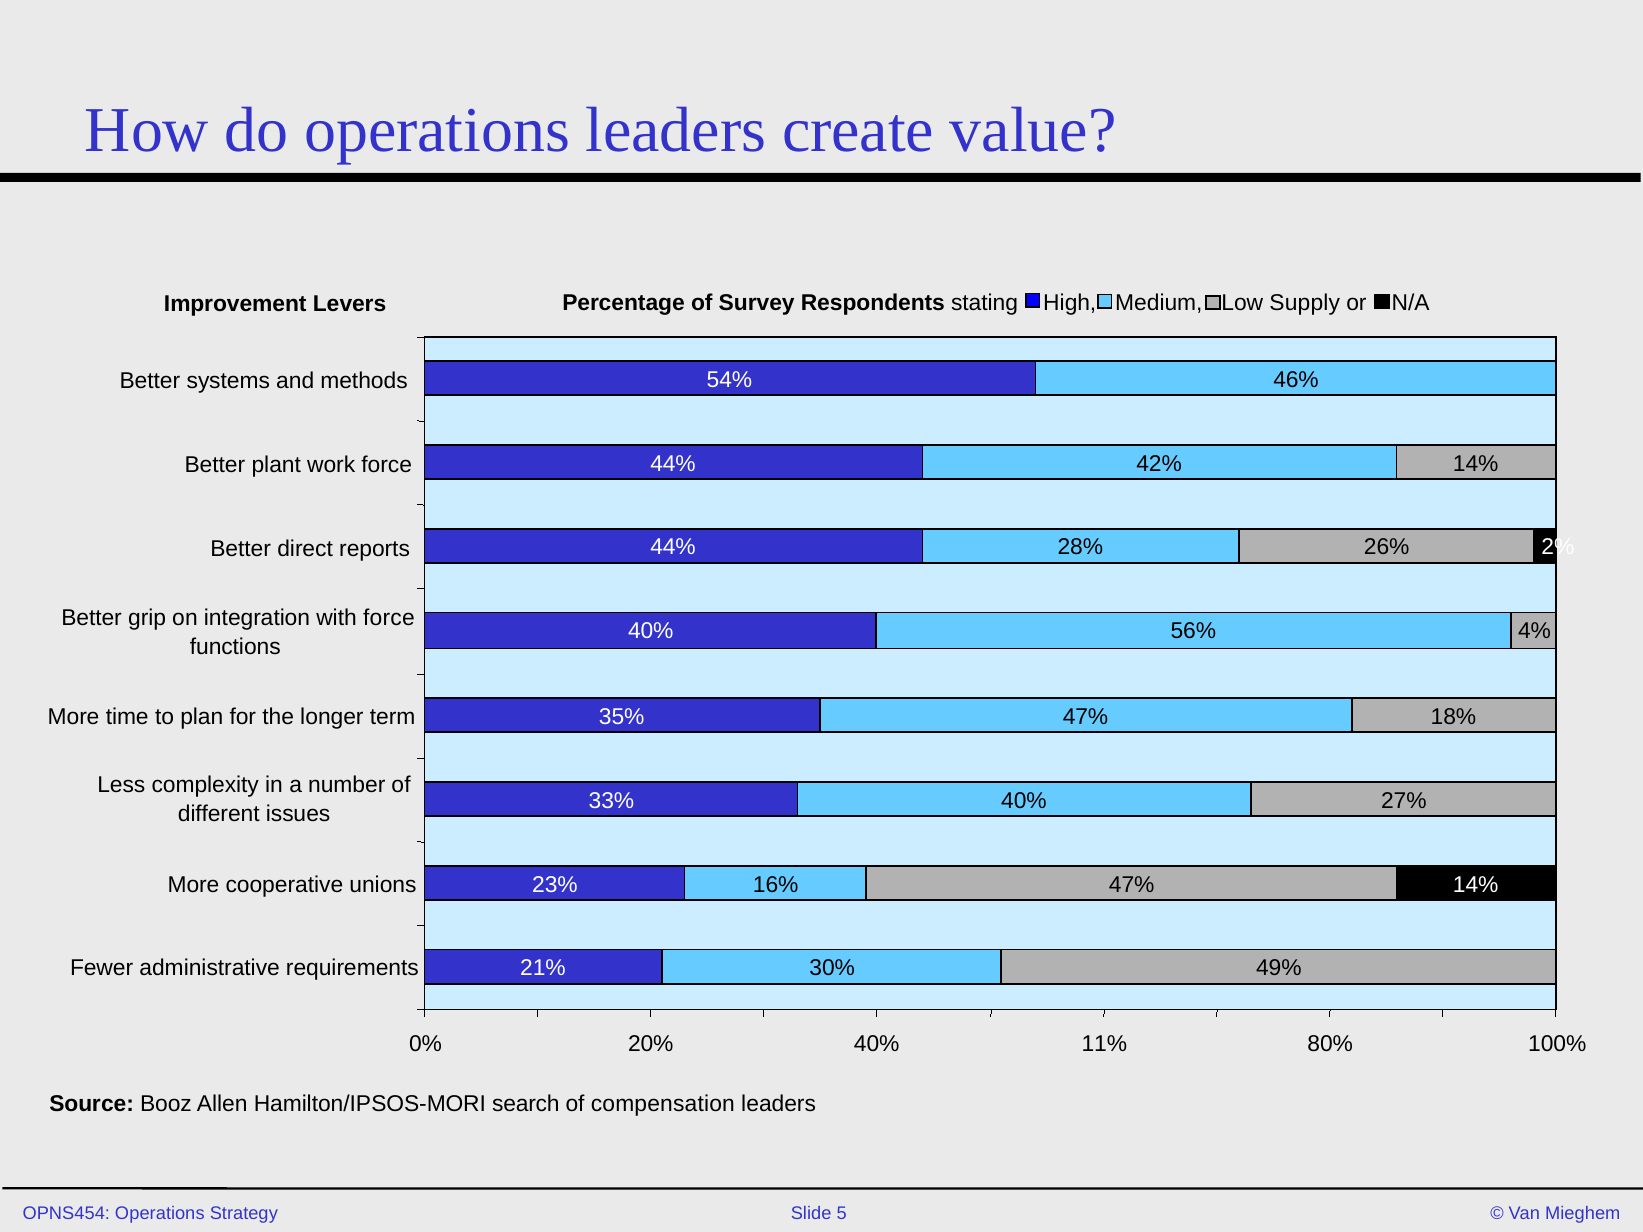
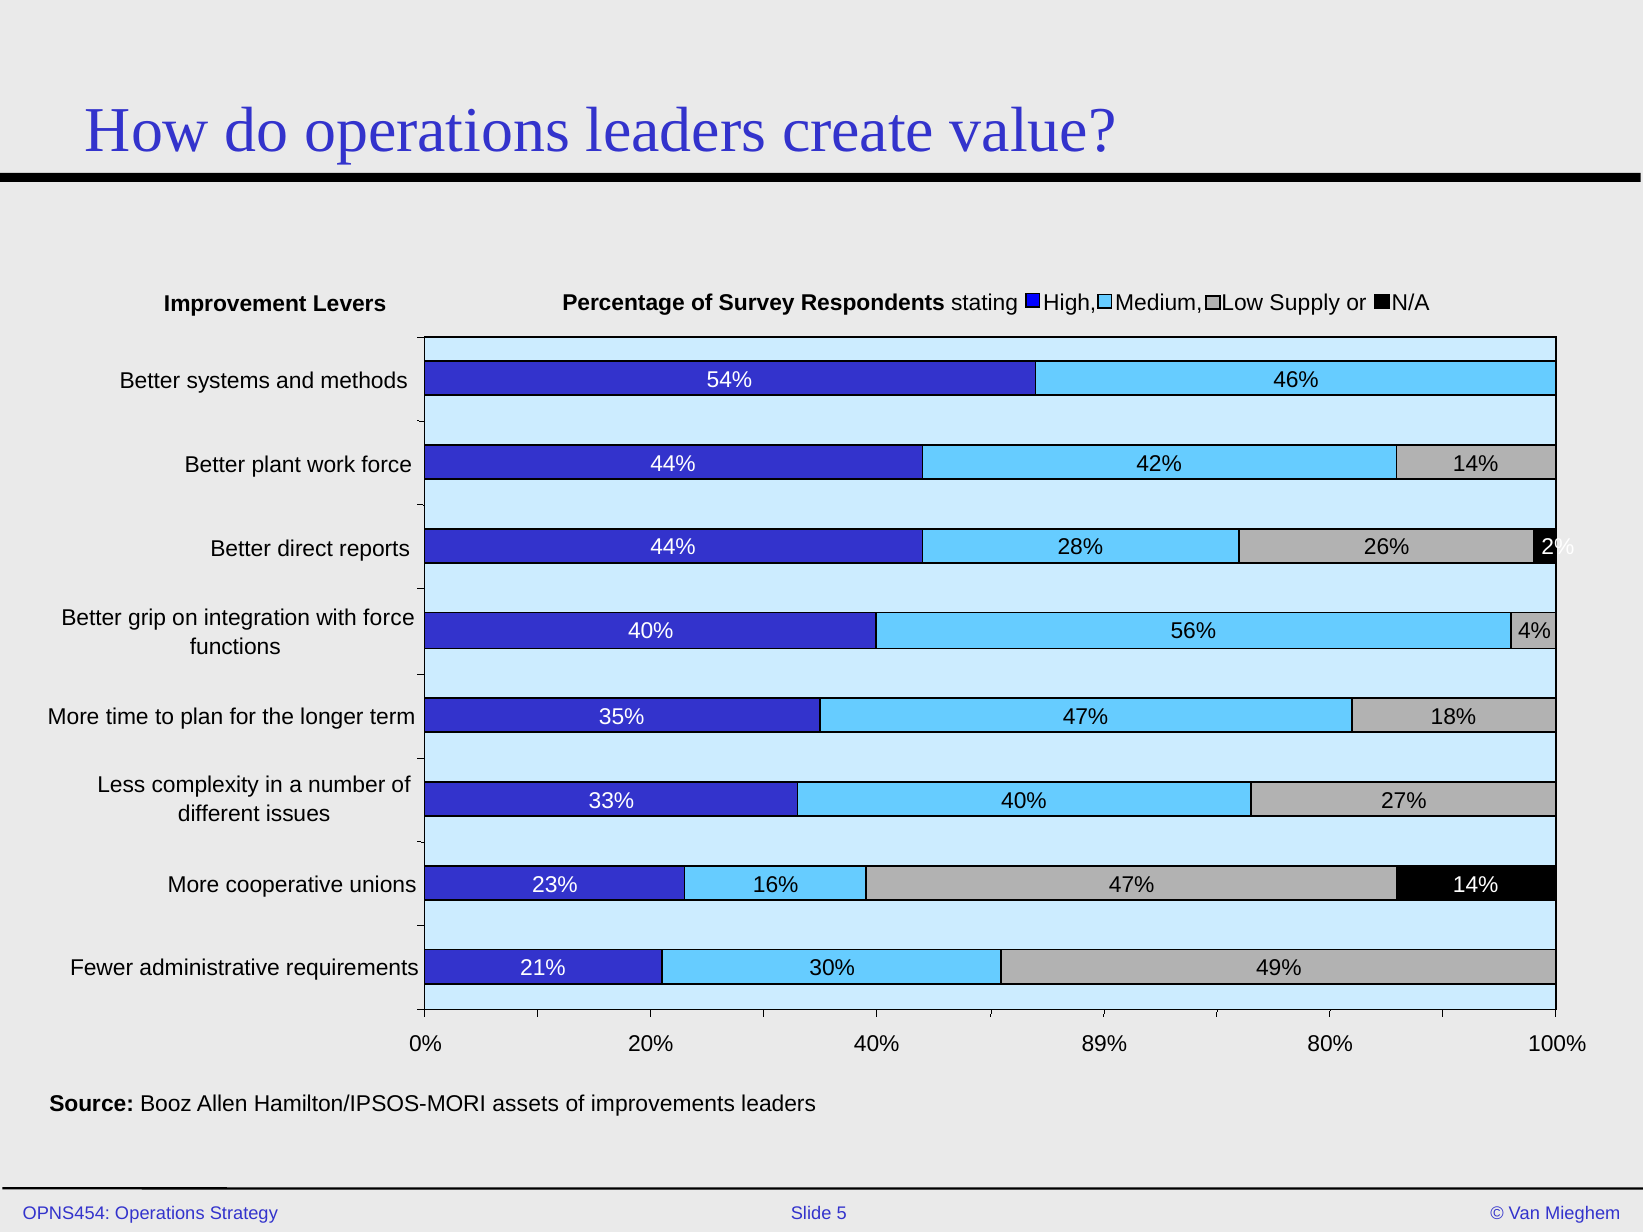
11%: 11% -> 89%
search: search -> assets
compensation: compensation -> improvements
